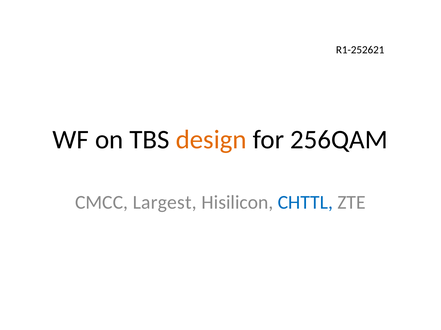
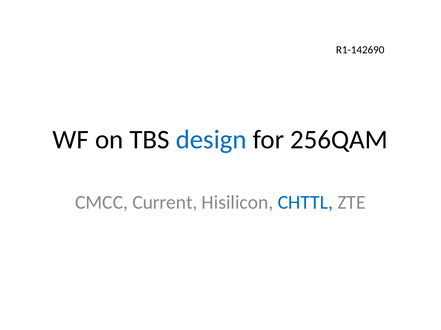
R1-252621: R1-252621 -> R1-142690
design colour: orange -> blue
Largest: Largest -> Current
